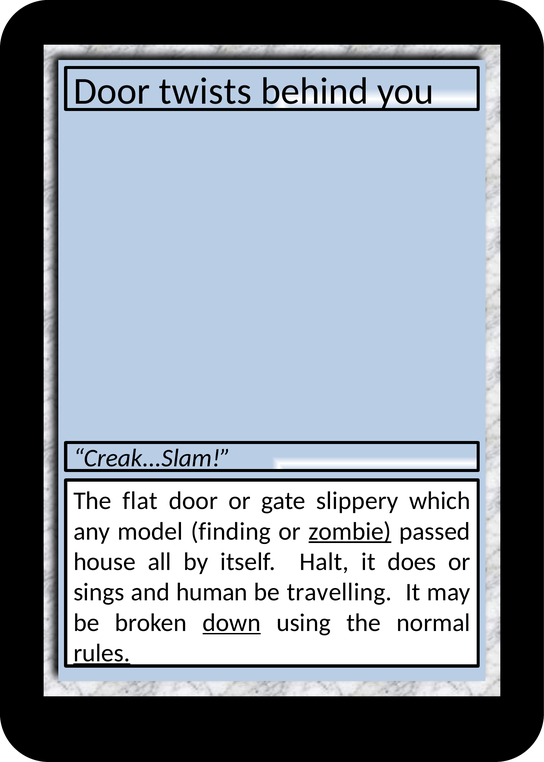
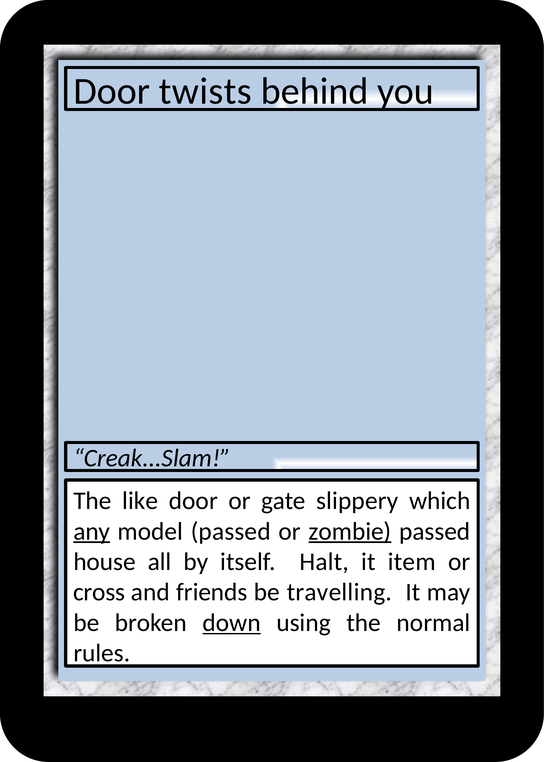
flat: flat -> like
any underline: none -> present
model finding: finding -> passed
does: does -> item
sings: sings -> cross
human: human -> friends
rules underline: present -> none
